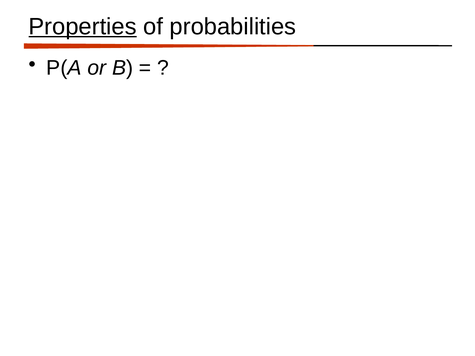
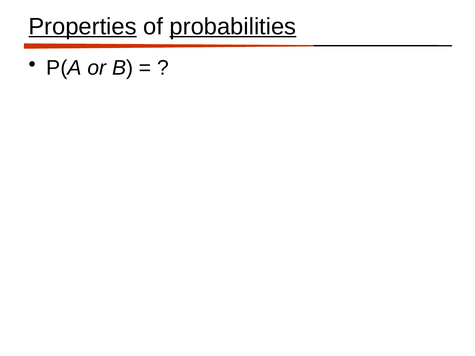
probabilities underline: none -> present
